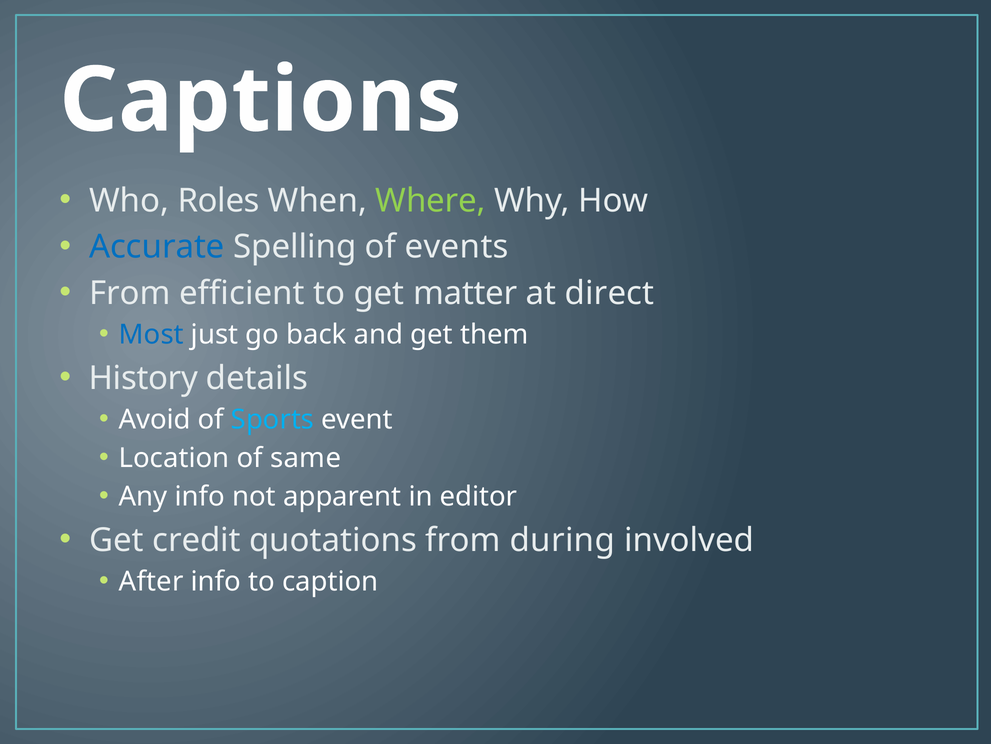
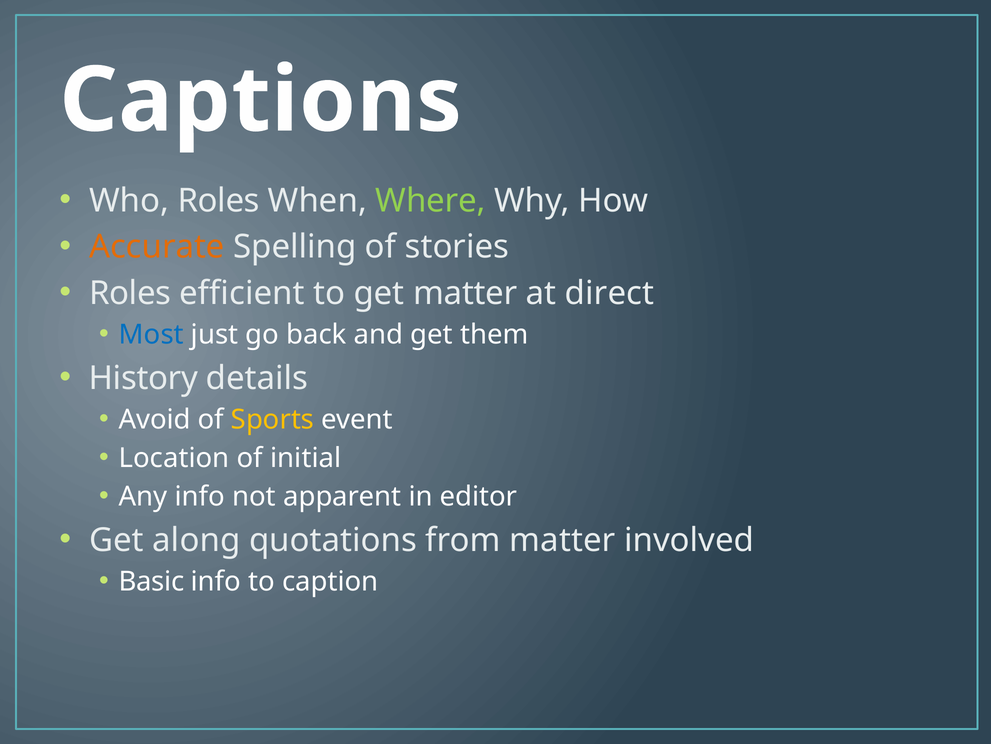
Accurate colour: blue -> orange
events: events -> stories
From at (130, 293): From -> Roles
Sports colour: light blue -> yellow
same: same -> initial
credit: credit -> along
from during: during -> matter
After: After -> Basic
